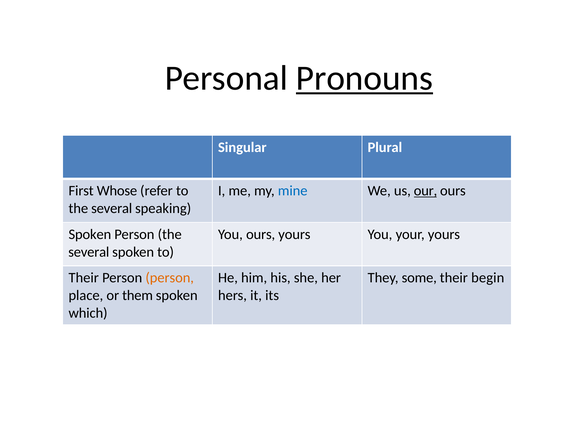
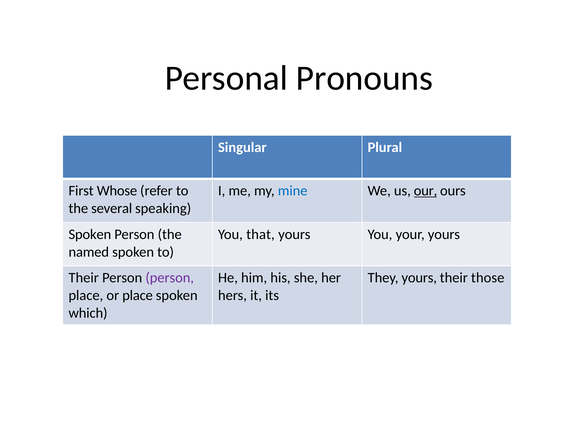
Pronouns underline: present -> none
You ours: ours -> that
several at (89, 252): several -> named
person at (170, 277) colour: orange -> purple
They some: some -> yours
begin: begin -> those
or them: them -> place
